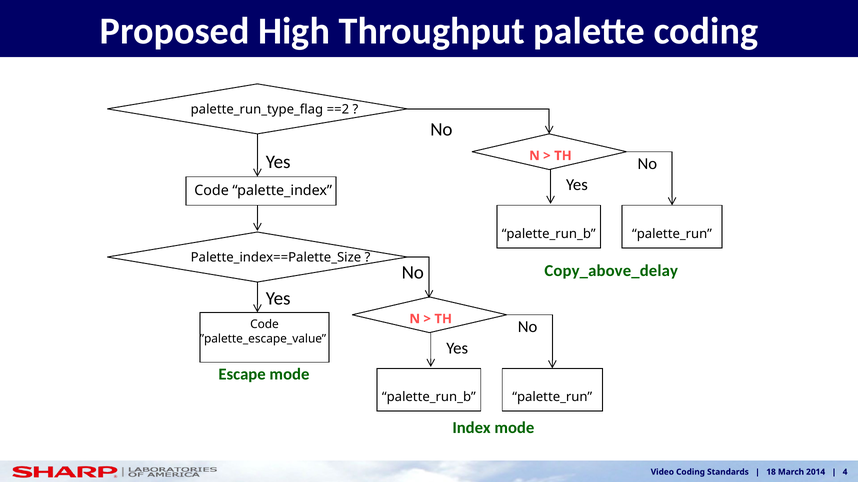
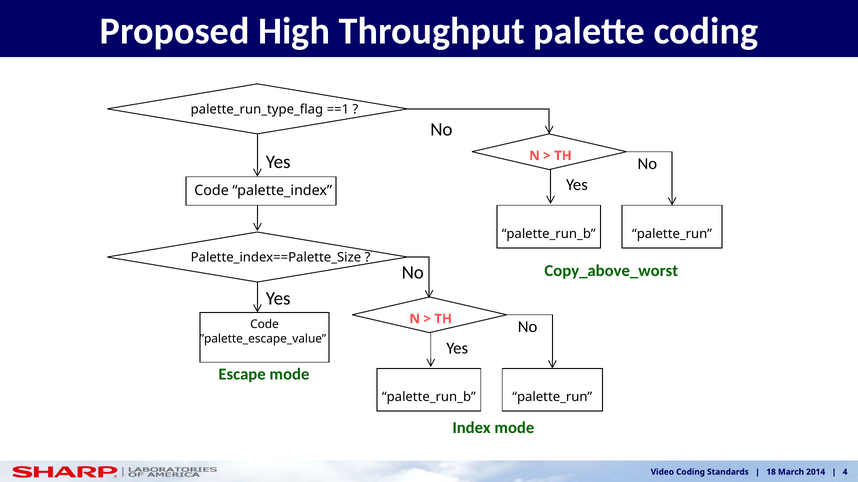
==2: ==2 -> ==1
Copy_above_delay: Copy_above_delay -> Copy_above_worst
